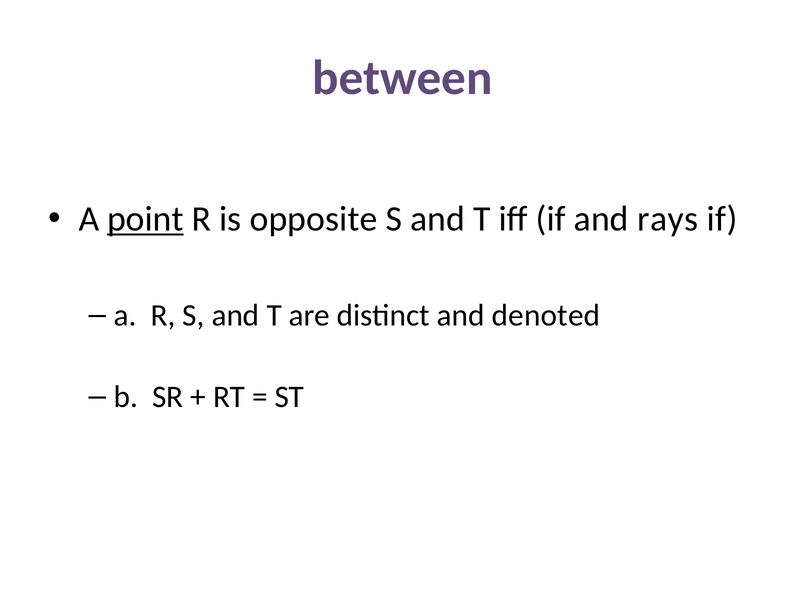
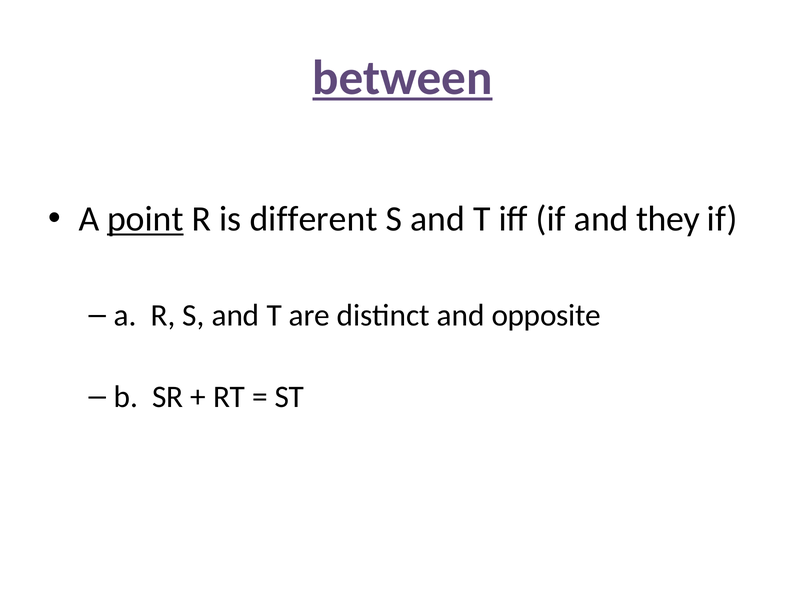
between underline: none -> present
opposite: opposite -> different
rays: rays -> they
denoted: denoted -> opposite
